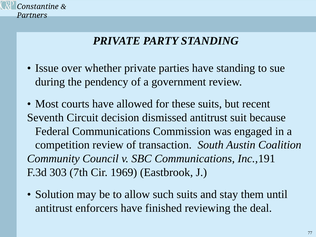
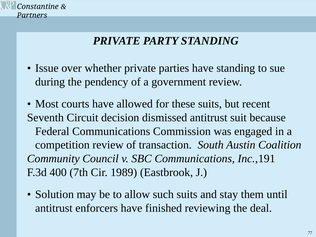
303: 303 -> 400
1969: 1969 -> 1989
